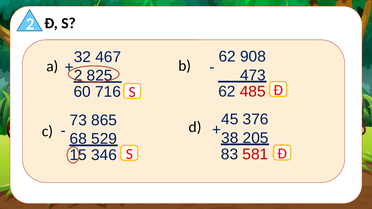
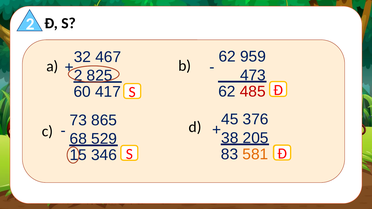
908: 908 -> 959
716: 716 -> 417
581 colour: red -> orange
